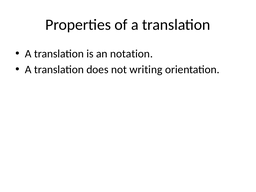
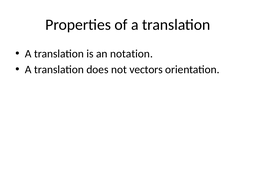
writing: writing -> vectors
